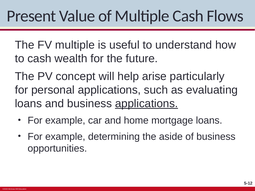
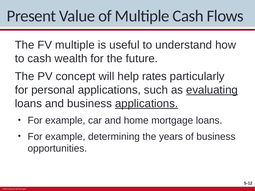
arise: arise -> rates
evaluating underline: none -> present
aside: aside -> years
